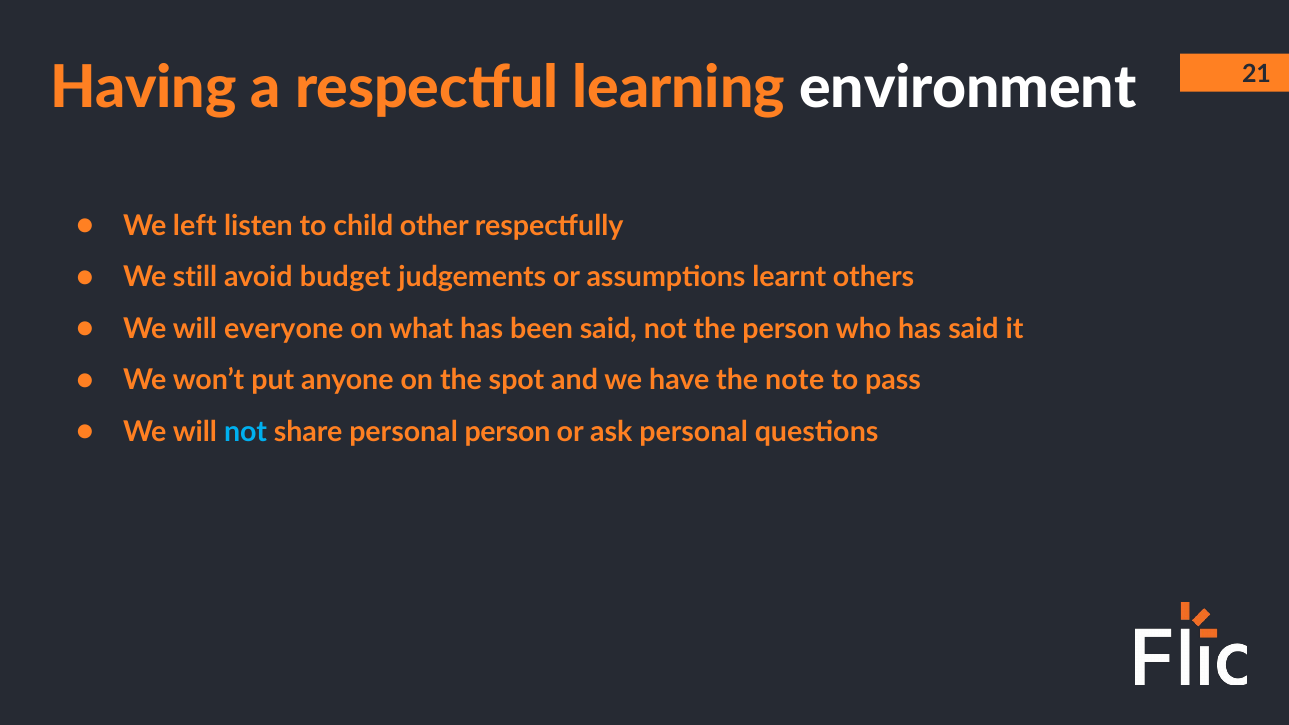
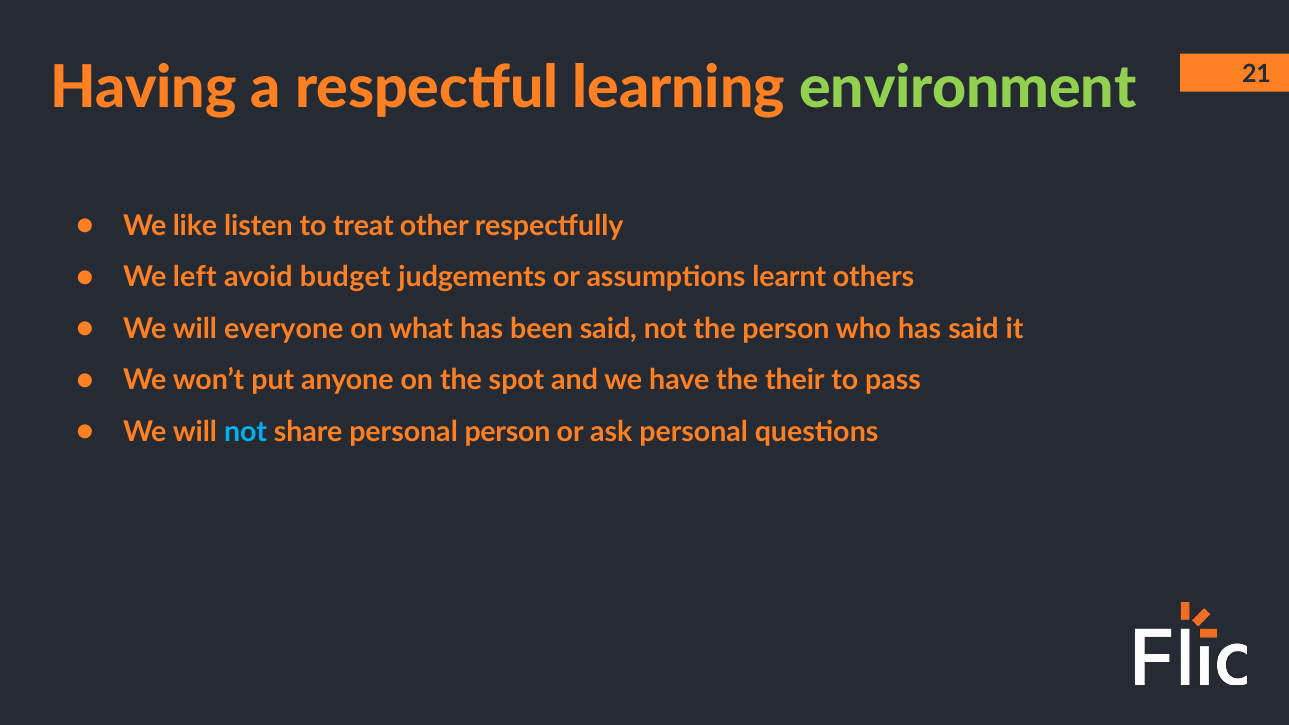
environment colour: white -> light green
left: left -> like
child: child -> treat
still: still -> left
note: note -> their
